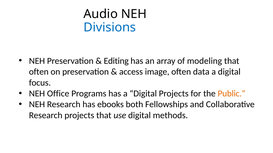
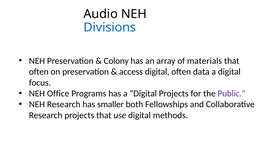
Editing: Editing -> Colony
modeling: modeling -> materials
access image: image -> digital
Public colour: orange -> purple
ebooks: ebooks -> smaller
